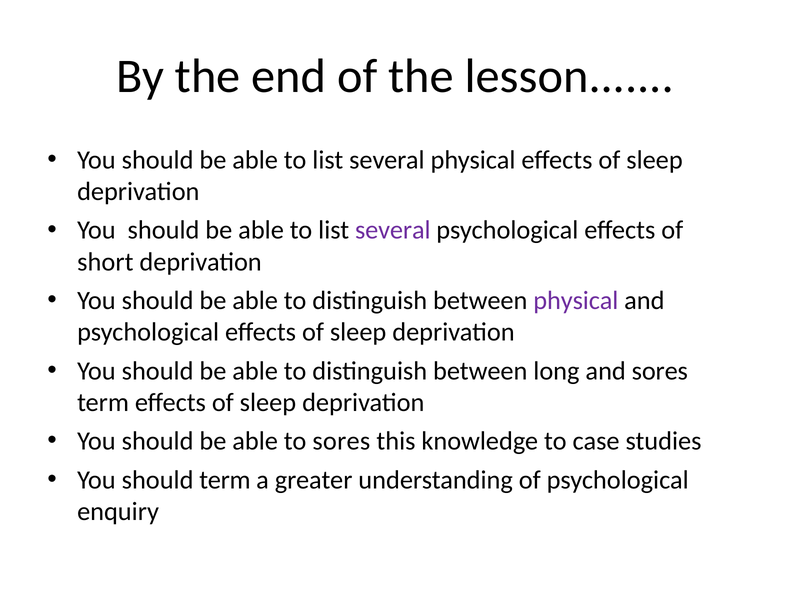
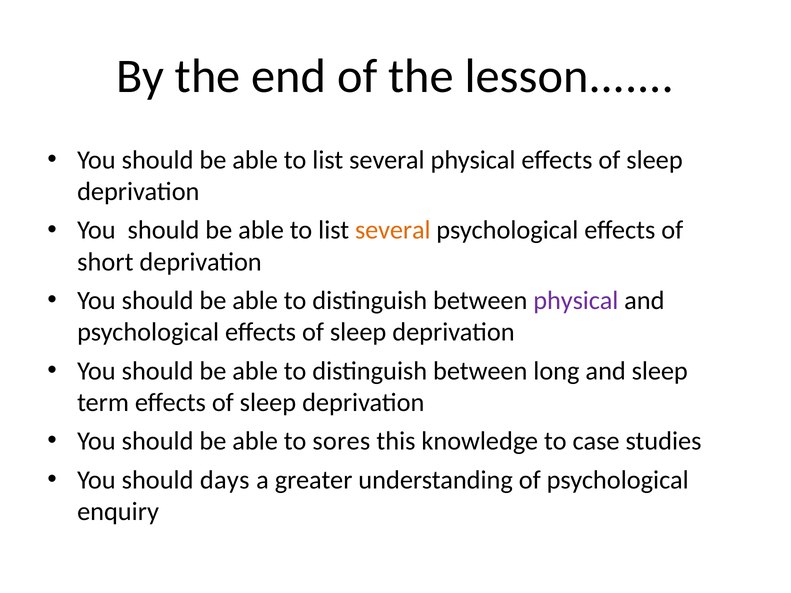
several at (393, 230) colour: purple -> orange
and sores: sores -> sleep
should term: term -> days
